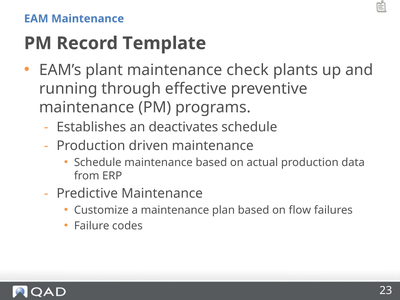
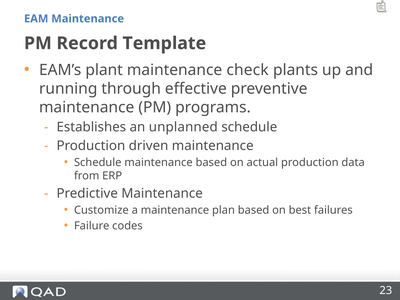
deactivates: deactivates -> unplanned
flow: flow -> best
